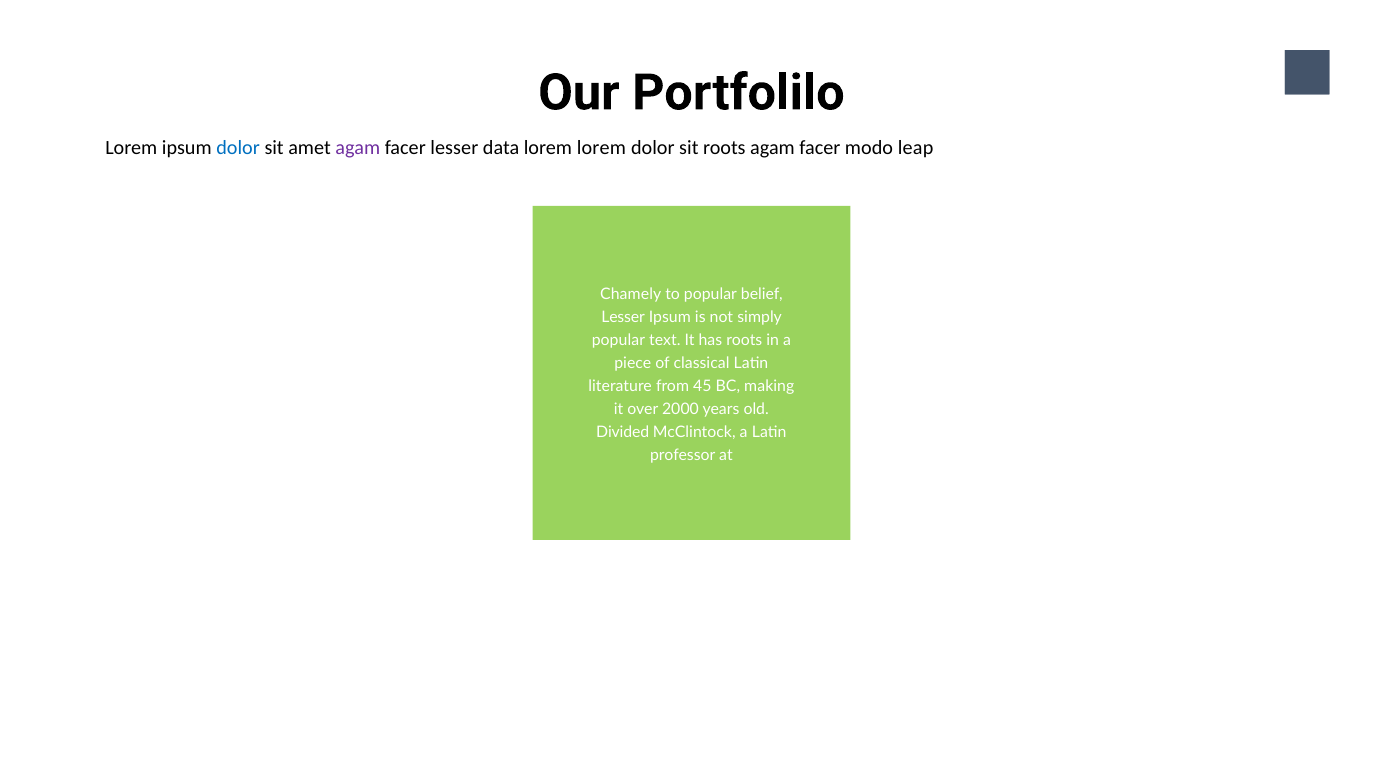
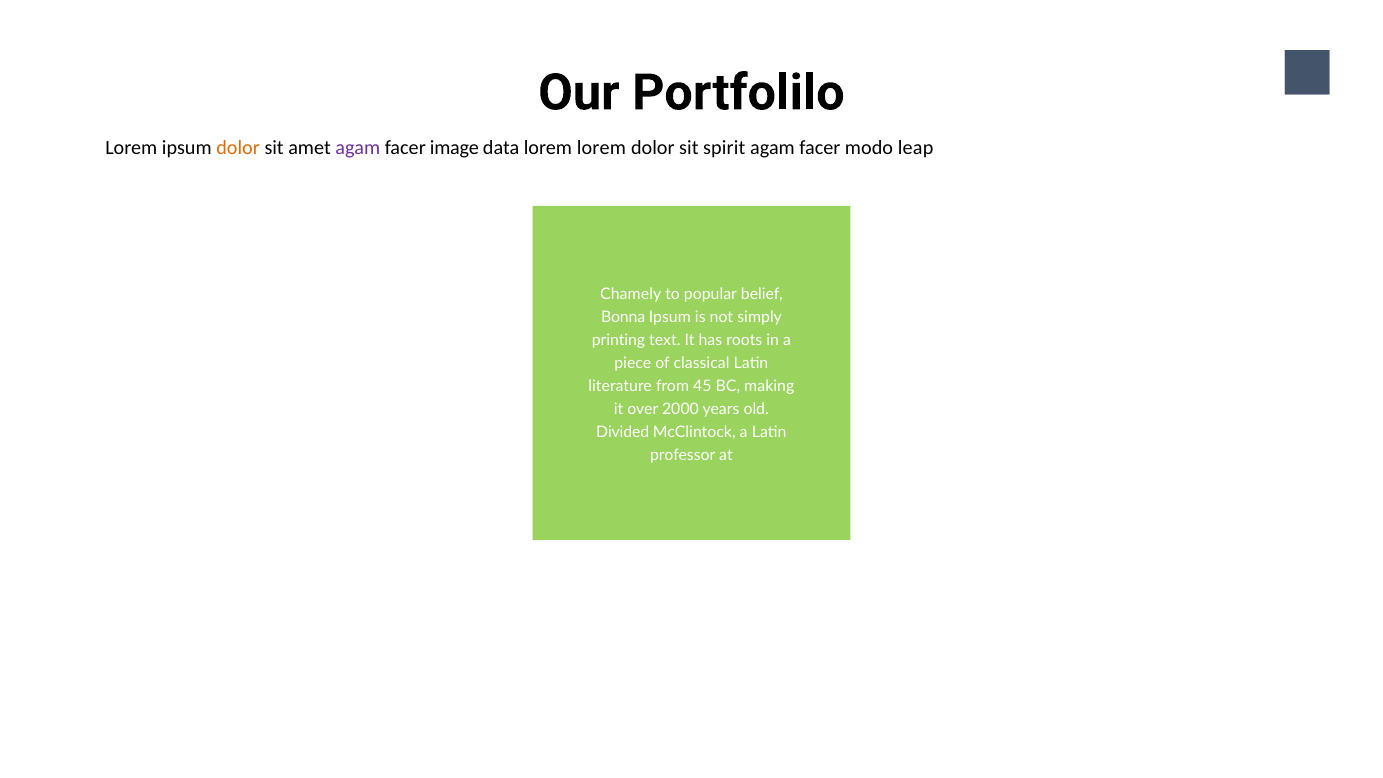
dolor at (238, 147) colour: blue -> orange
facer lesser: lesser -> image
sit roots: roots -> spirit
Lesser at (623, 317): Lesser -> Bonna
popular at (618, 340): popular -> printing
